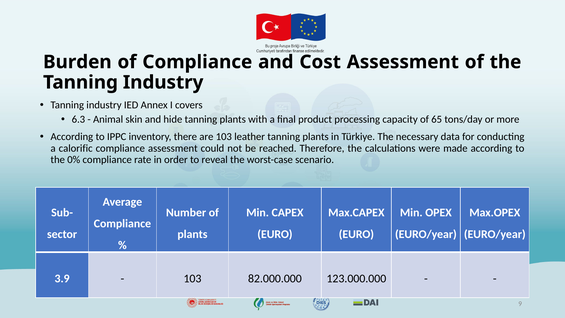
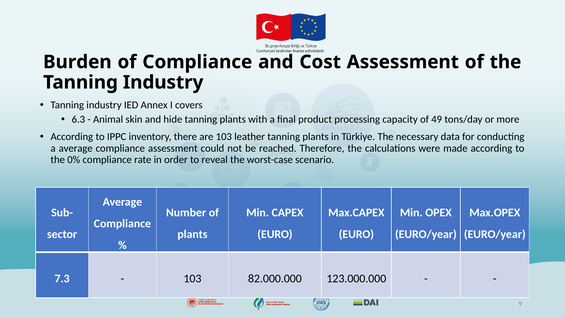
65: 65 -> 49
a calorific: calorific -> average
3.9: 3.9 -> 7.3
